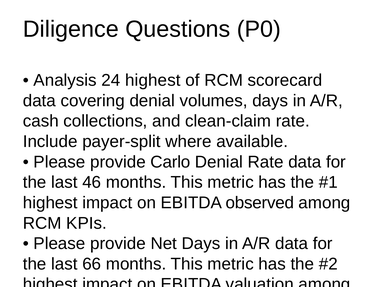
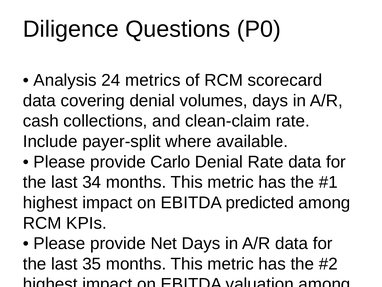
24 highest: highest -> metrics
46: 46 -> 34
observed: observed -> predicted
66: 66 -> 35
